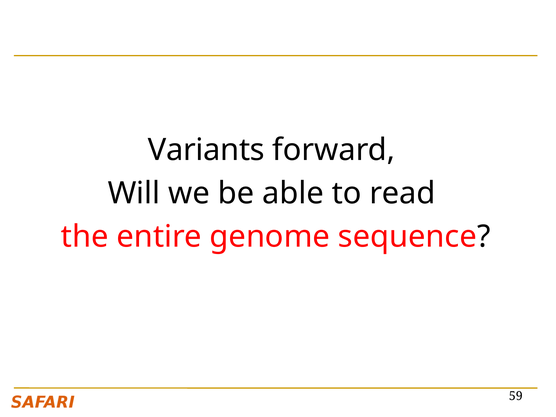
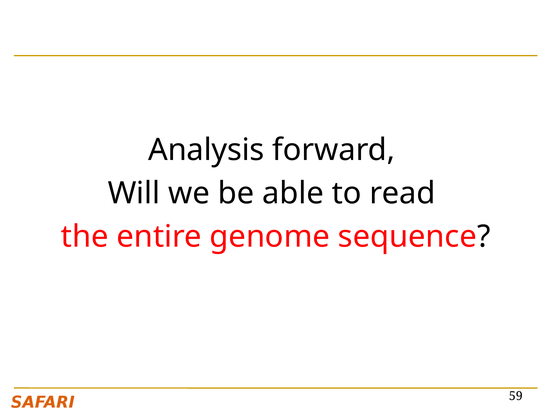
Variants: Variants -> Analysis
